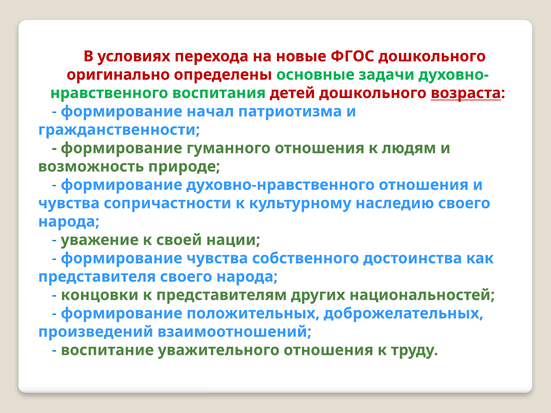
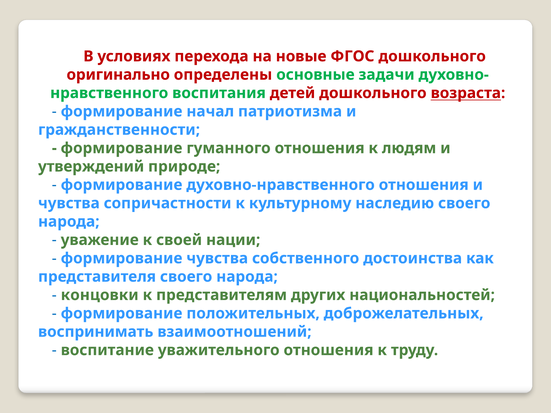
возможность: возможность -> утверждений
произведений: произведений -> воспринимать
